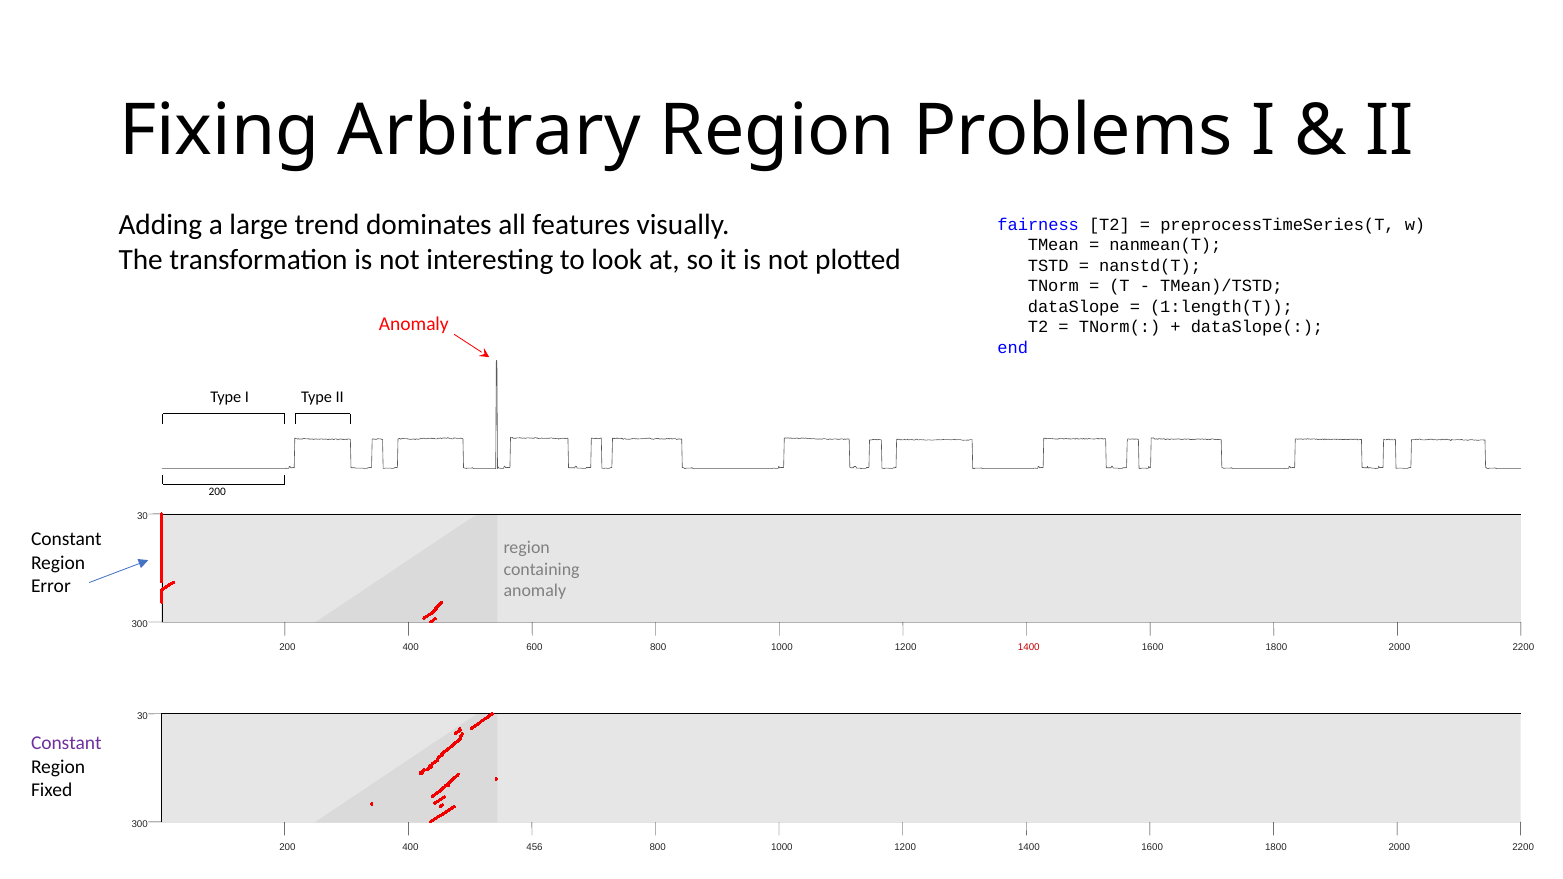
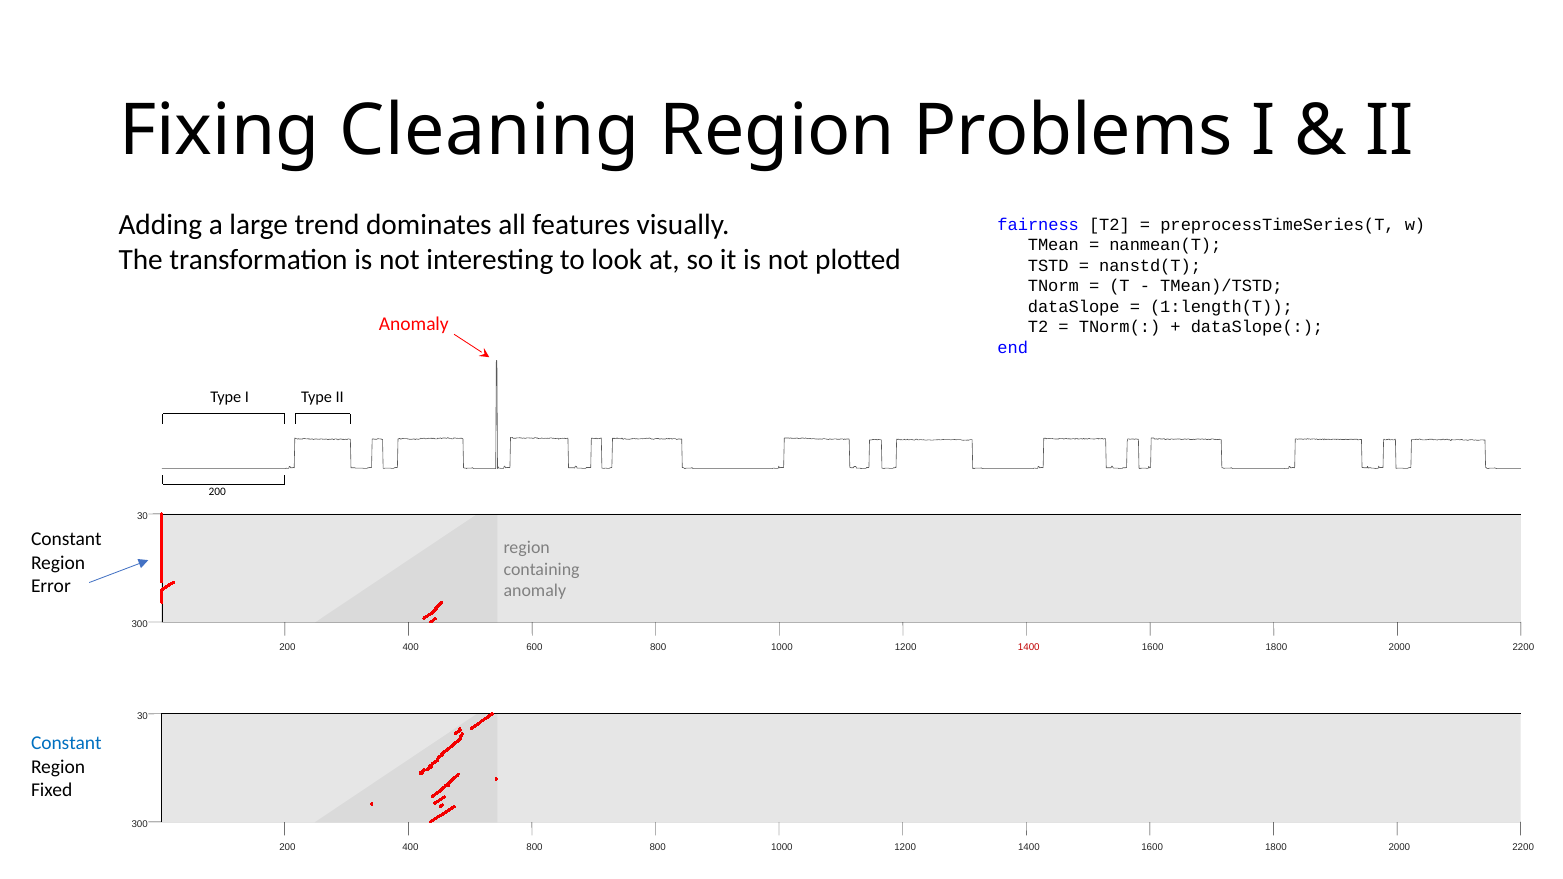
Arbitrary: Arbitrary -> Cleaning
Constant at (66, 744) colour: purple -> blue
400 456: 456 -> 800
